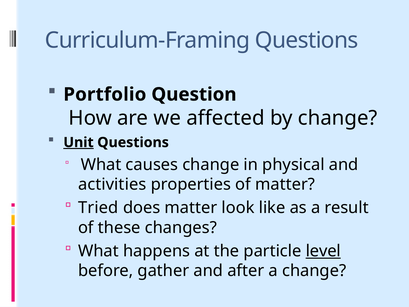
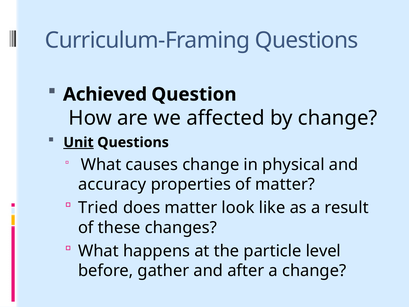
Portfolio: Portfolio -> Achieved
activities: activities -> accuracy
level underline: present -> none
